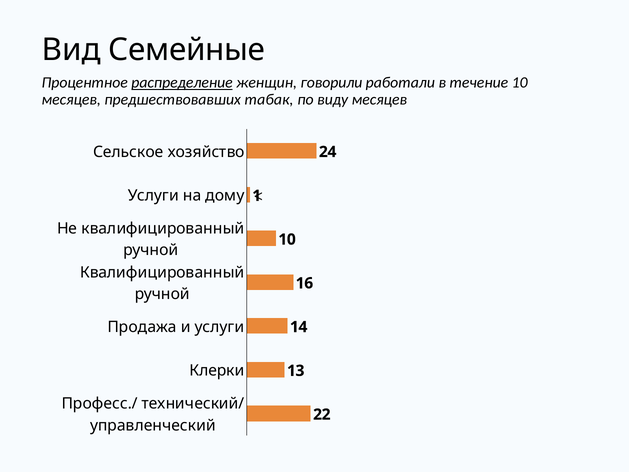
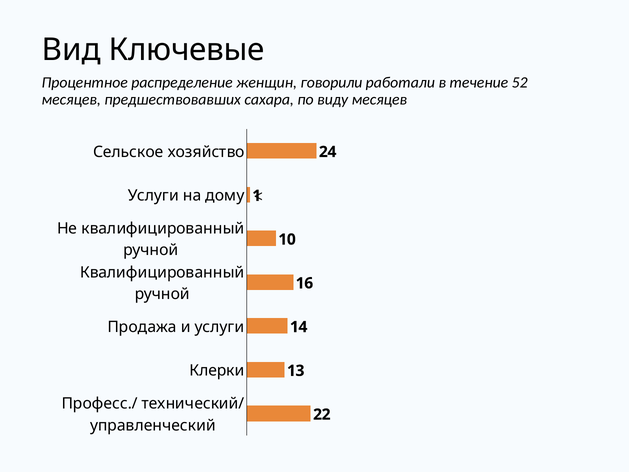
Семейные: Семейные -> Ключевые
распределение underline: present -> none
течение 10: 10 -> 52
табак: табак -> сахара
